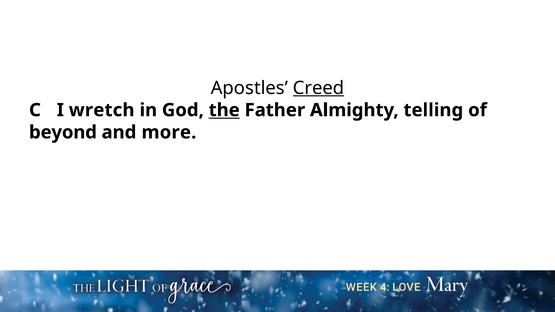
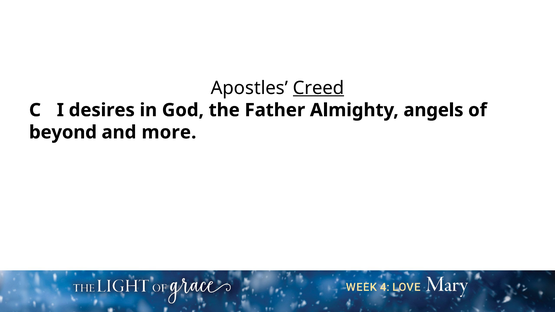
wretch: wretch -> desires
the underline: present -> none
telling: telling -> angels
